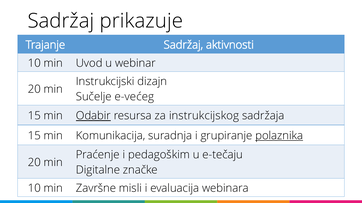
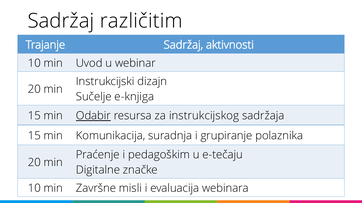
prikazuje: prikazuje -> različitim
e-većeg: e-većeg -> e-knjiga
polaznika underline: present -> none
